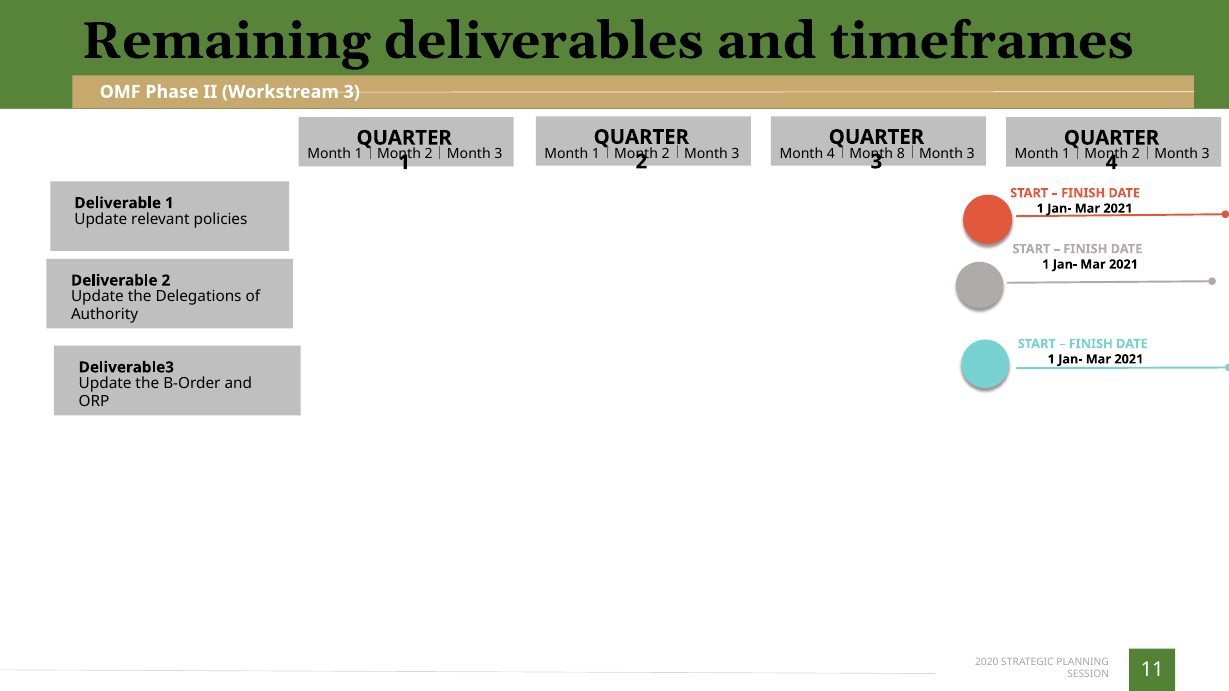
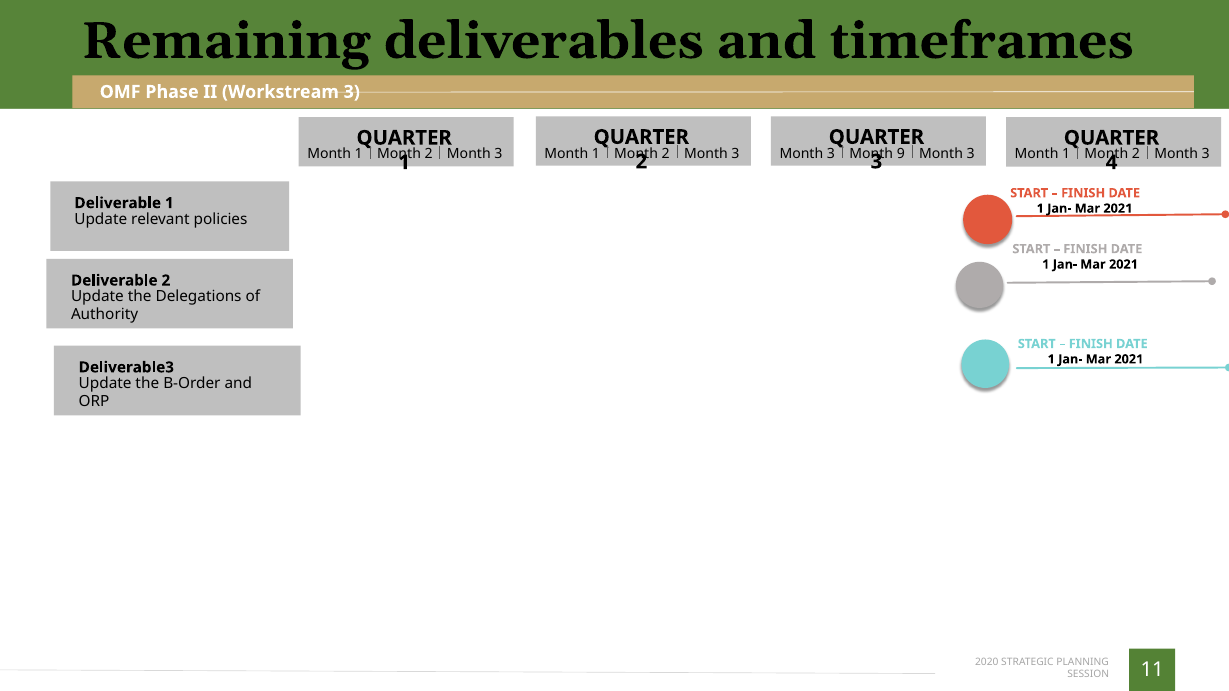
4 at (831, 154): 4 -> 3
8: 8 -> 9
